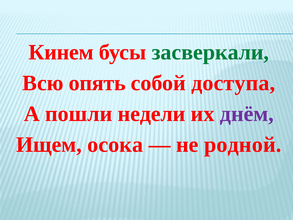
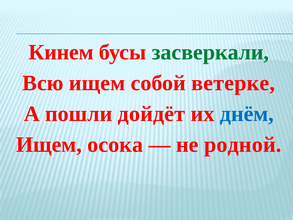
Всю опять: опять -> ищем
доступа: доступа -> ветерке
недели: недели -> дойдёт
днём colour: purple -> blue
